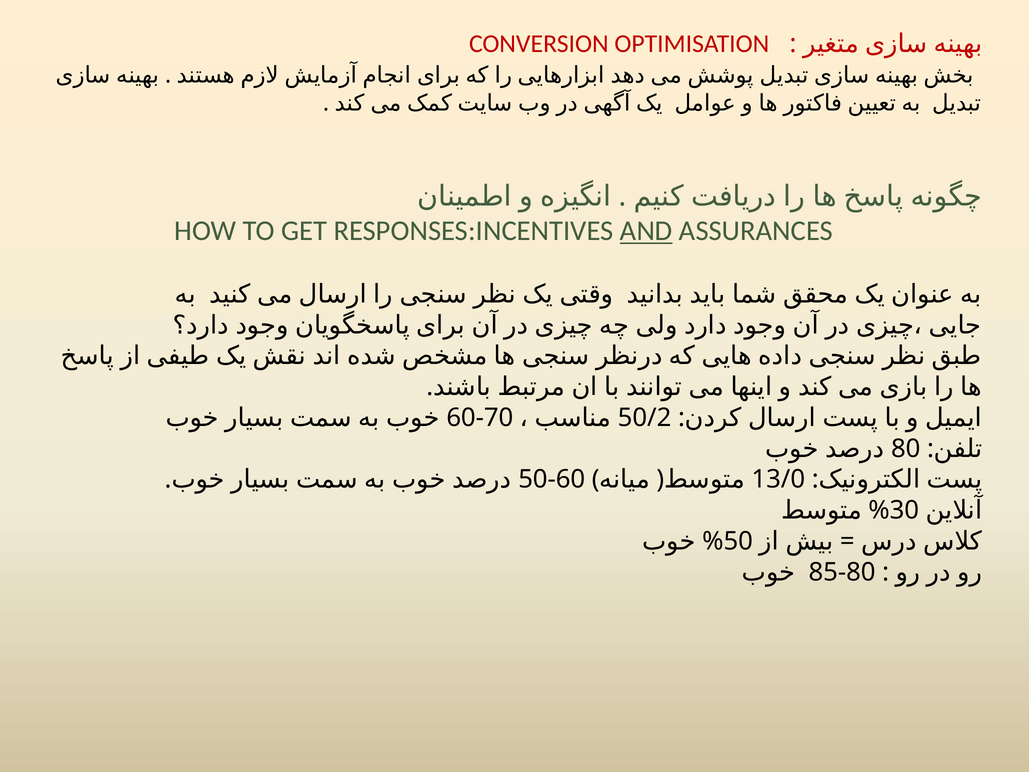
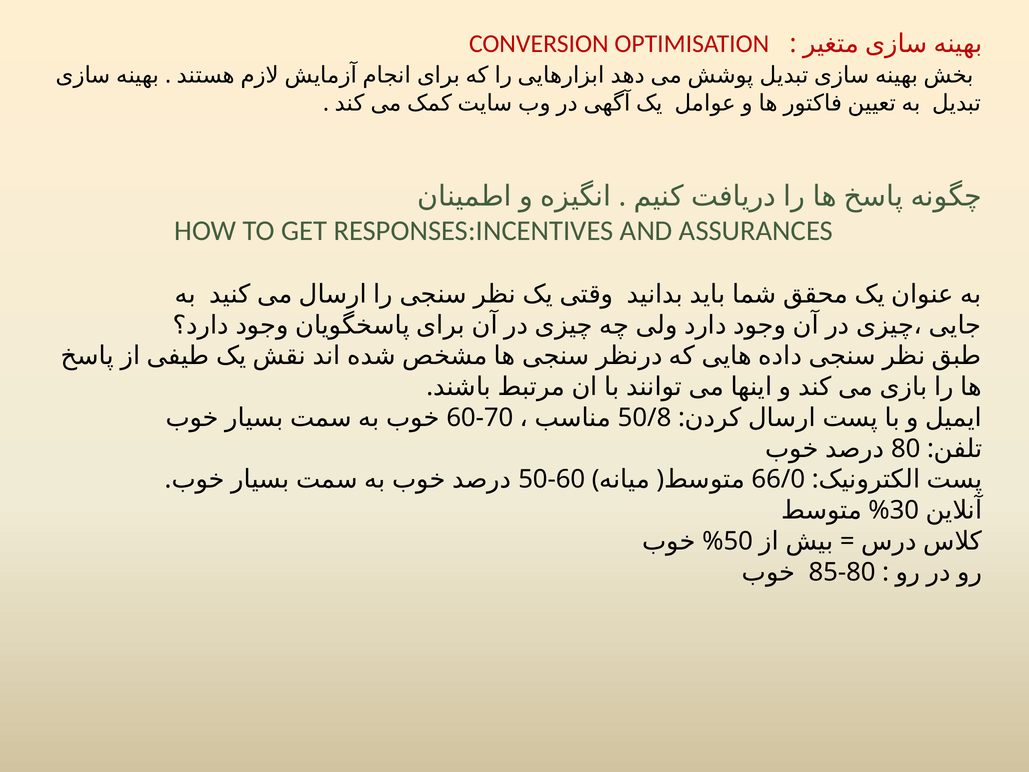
AND underline: present -> none
50/2: 50/2 -> 50/8
13/0: 13/0 -> 66/0
